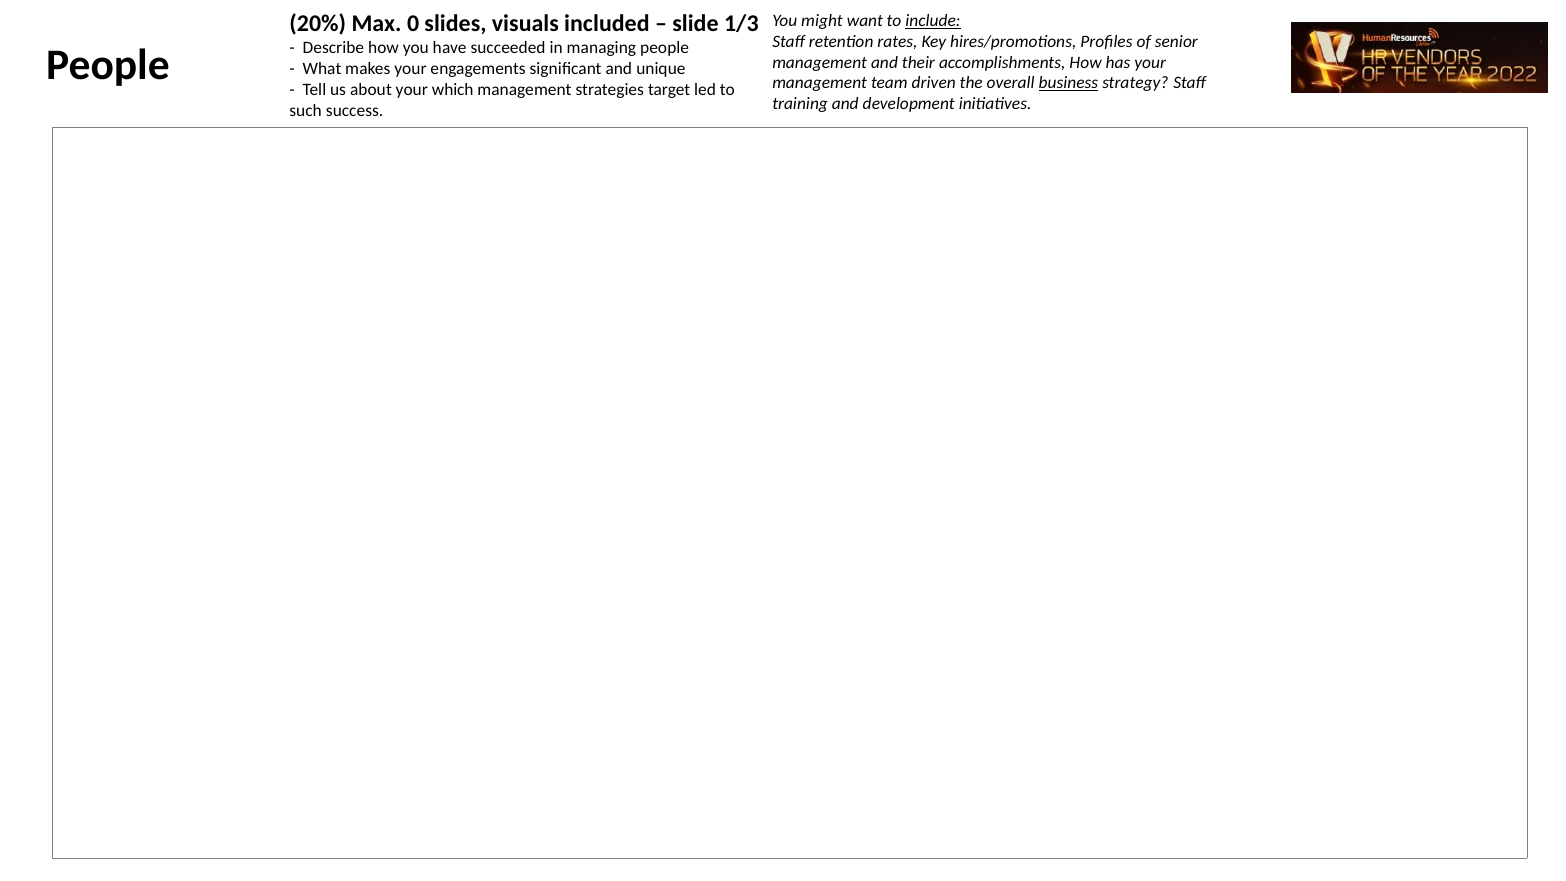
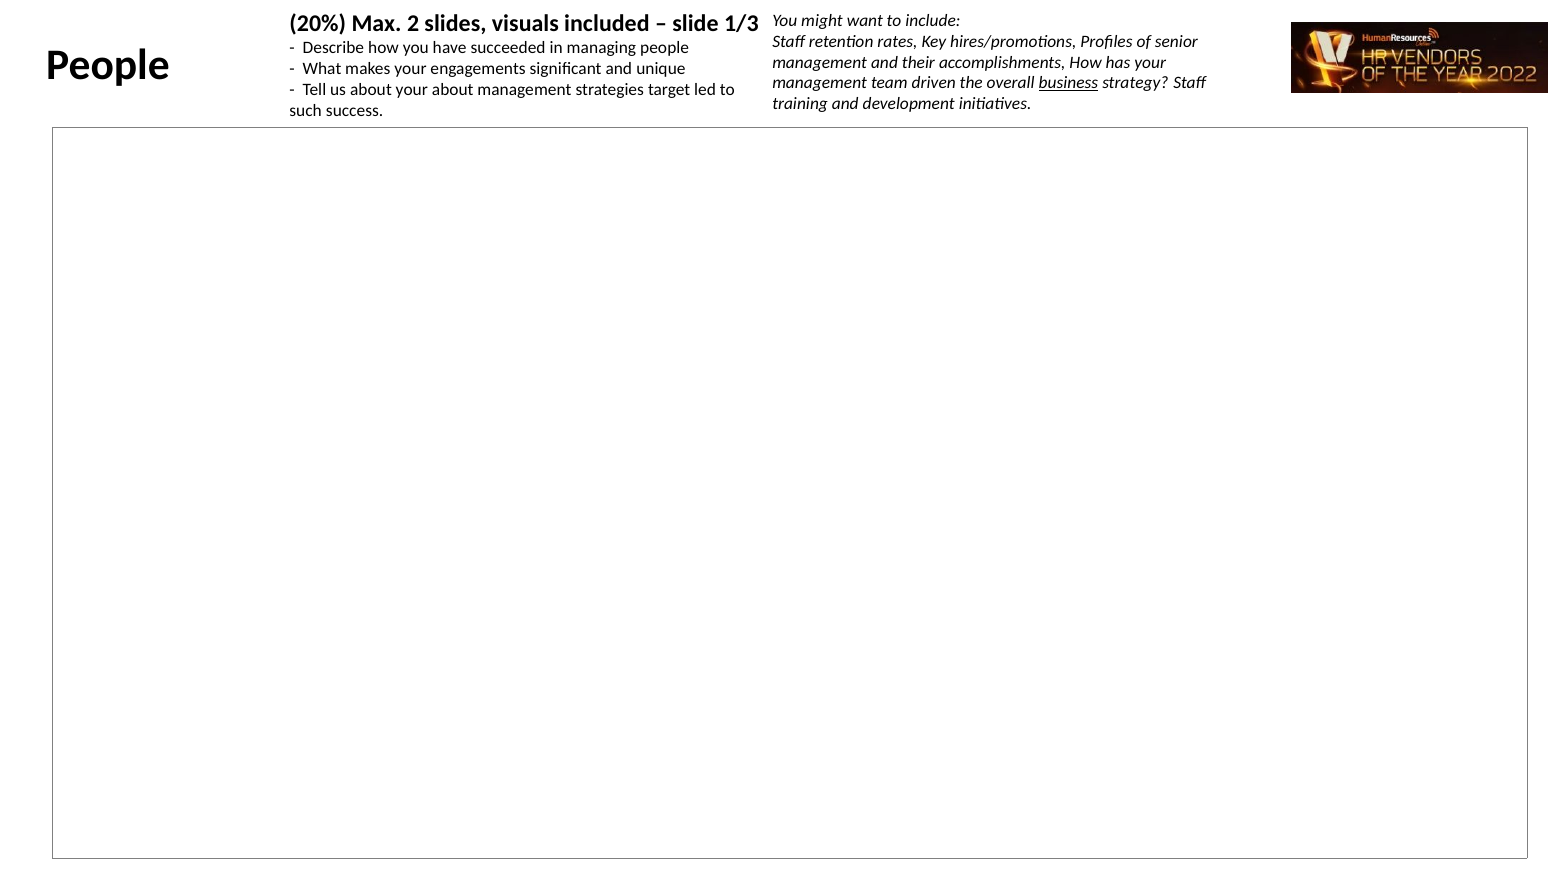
include underline: present -> none
0: 0 -> 2
your which: which -> about
